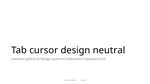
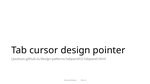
neutral: neutral -> pointer
